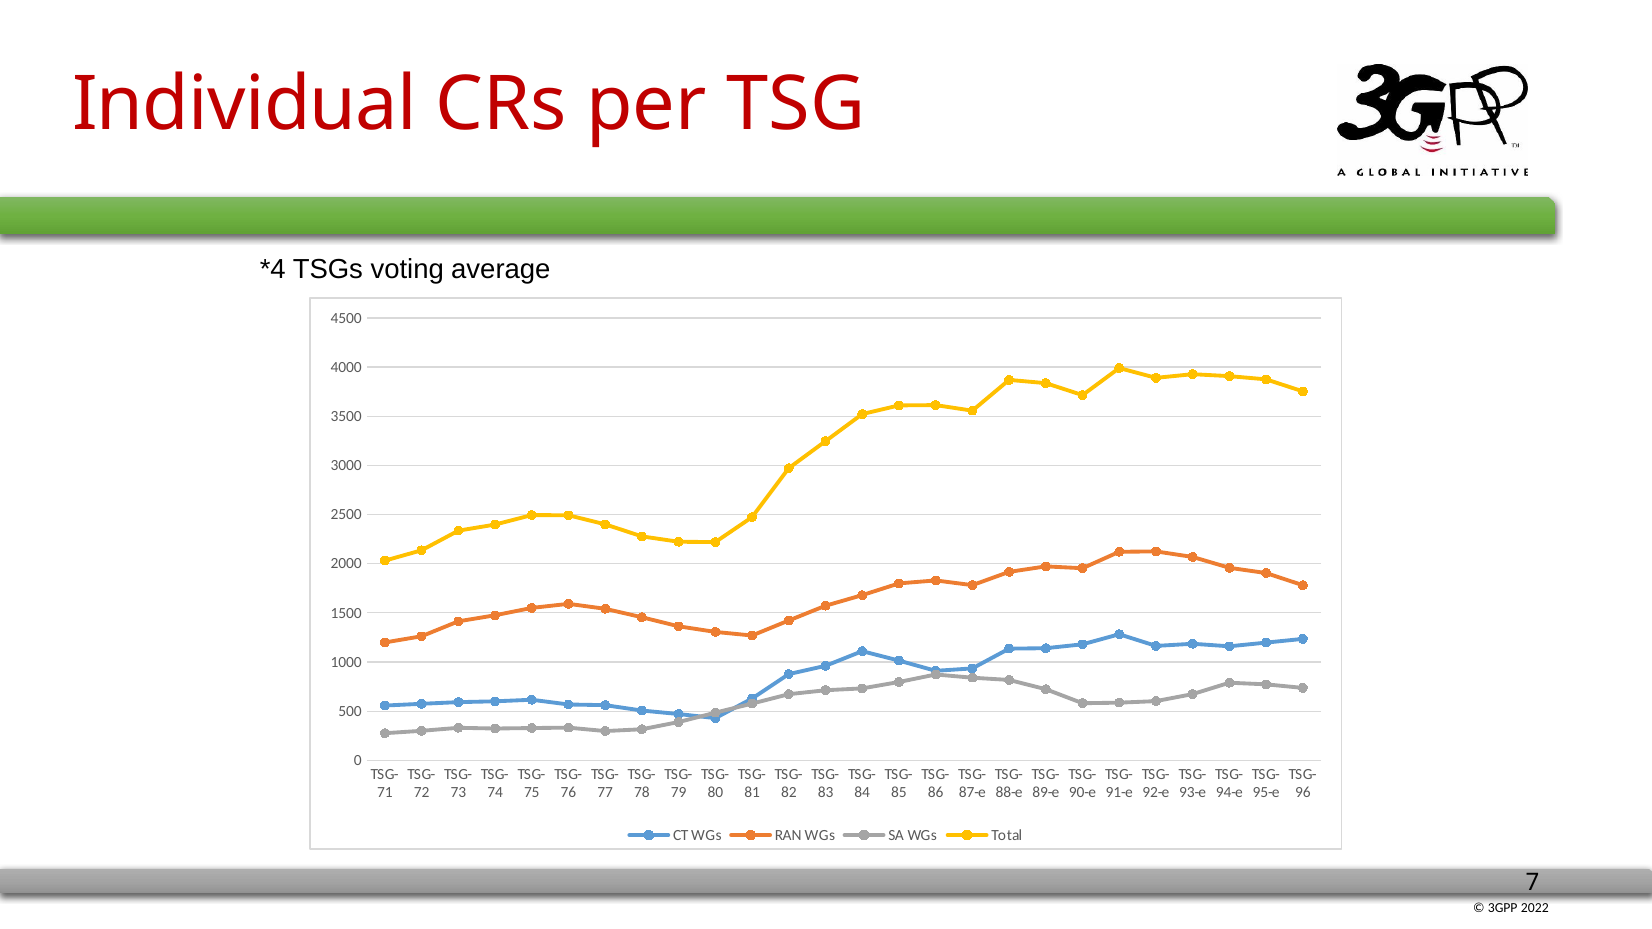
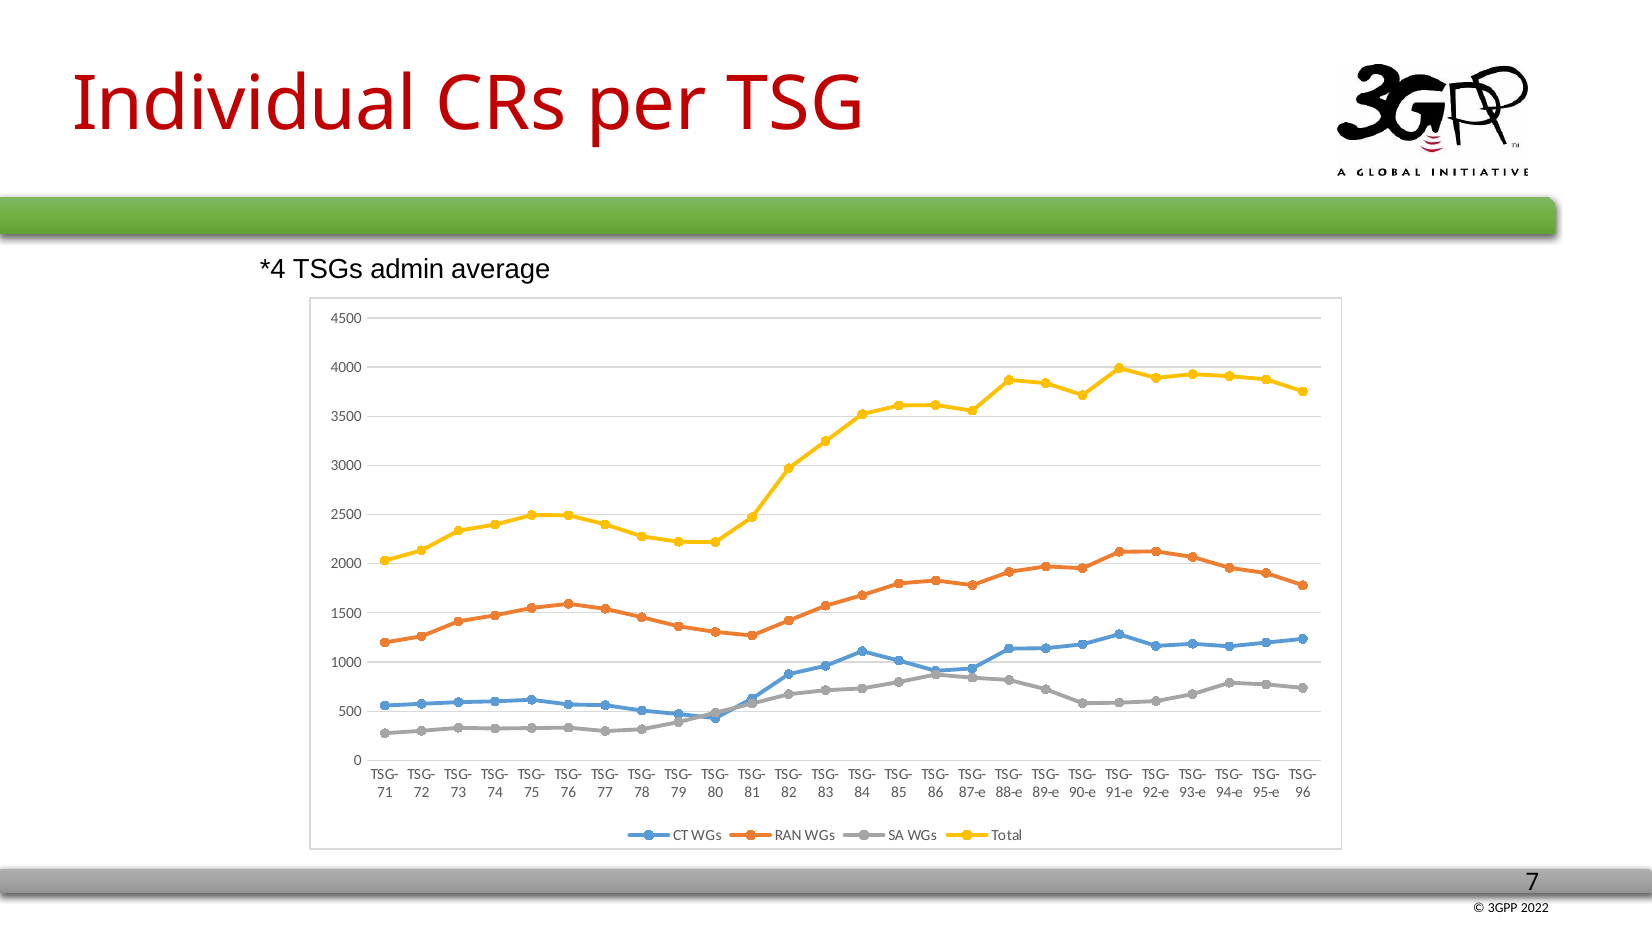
voting: voting -> admin
